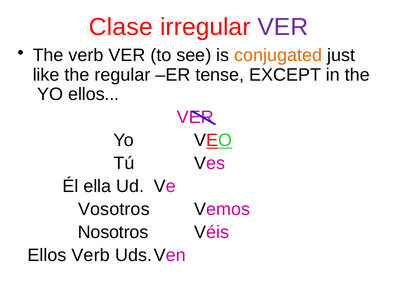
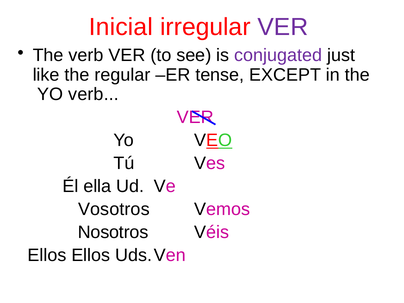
Clase: Clase -> Inicial
conjugated colour: orange -> purple
YO ellos: ellos -> verb
Ellos Verb: Verb -> Ellos
